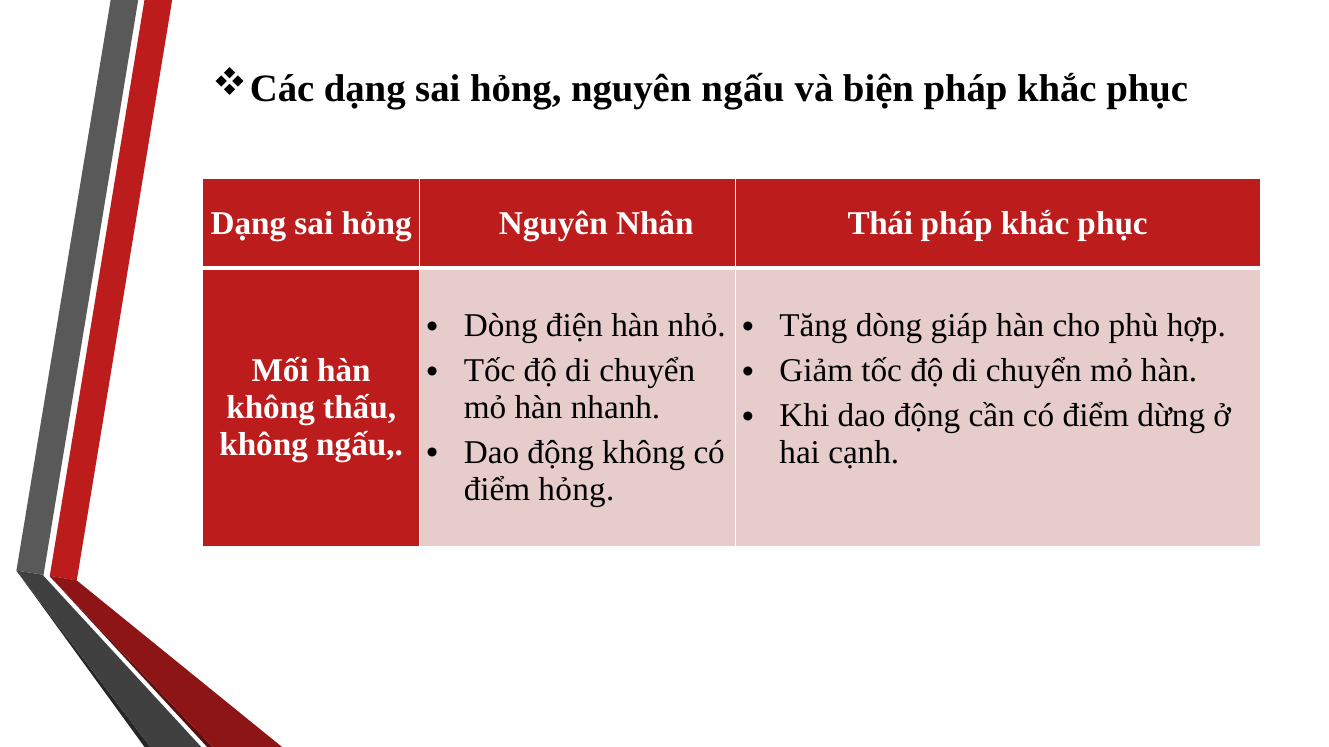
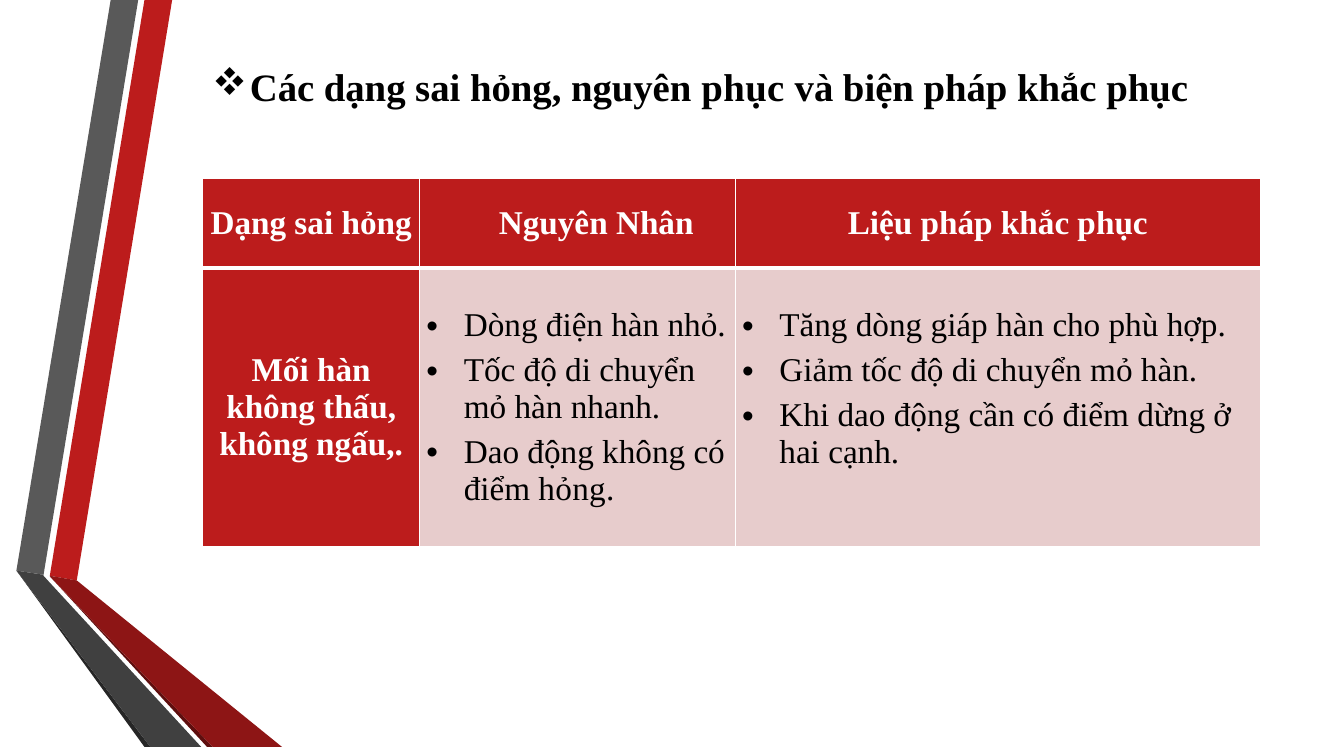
nguyên ngấu: ngấu -> phục
Thái: Thái -> Liệu
